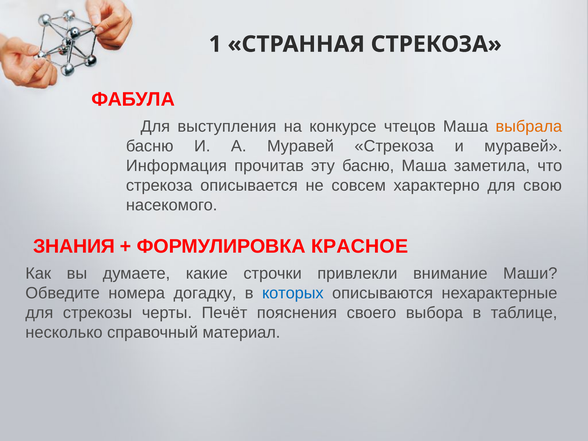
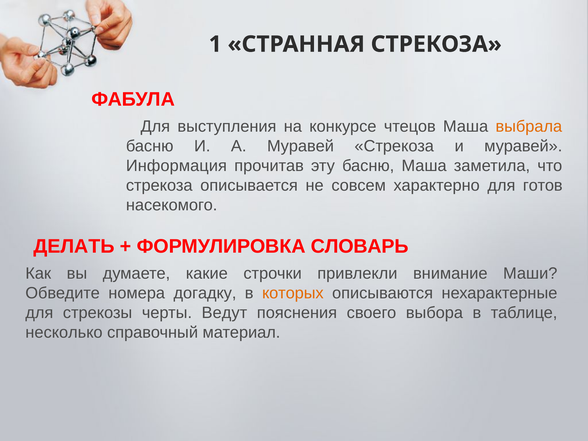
свою: свою -> готов
ЗНАНИЯ: ЗНАНИЯ -> ДЕЛАТЬ
КРАСНОЕ: КРАСНОЕ -> СЛОВАРЬ
которых colour: blue -> orange
Печёт: Печёт -> Ведут
